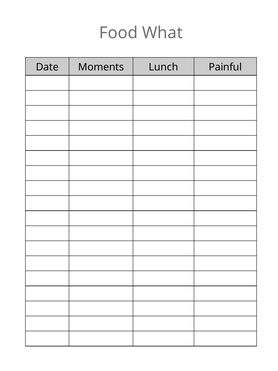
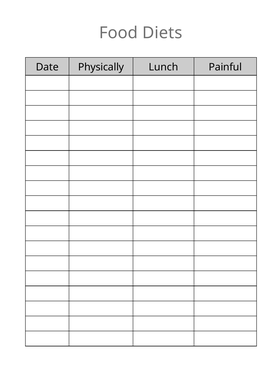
What: What -> Diets
Moments: Moments -> Physically
